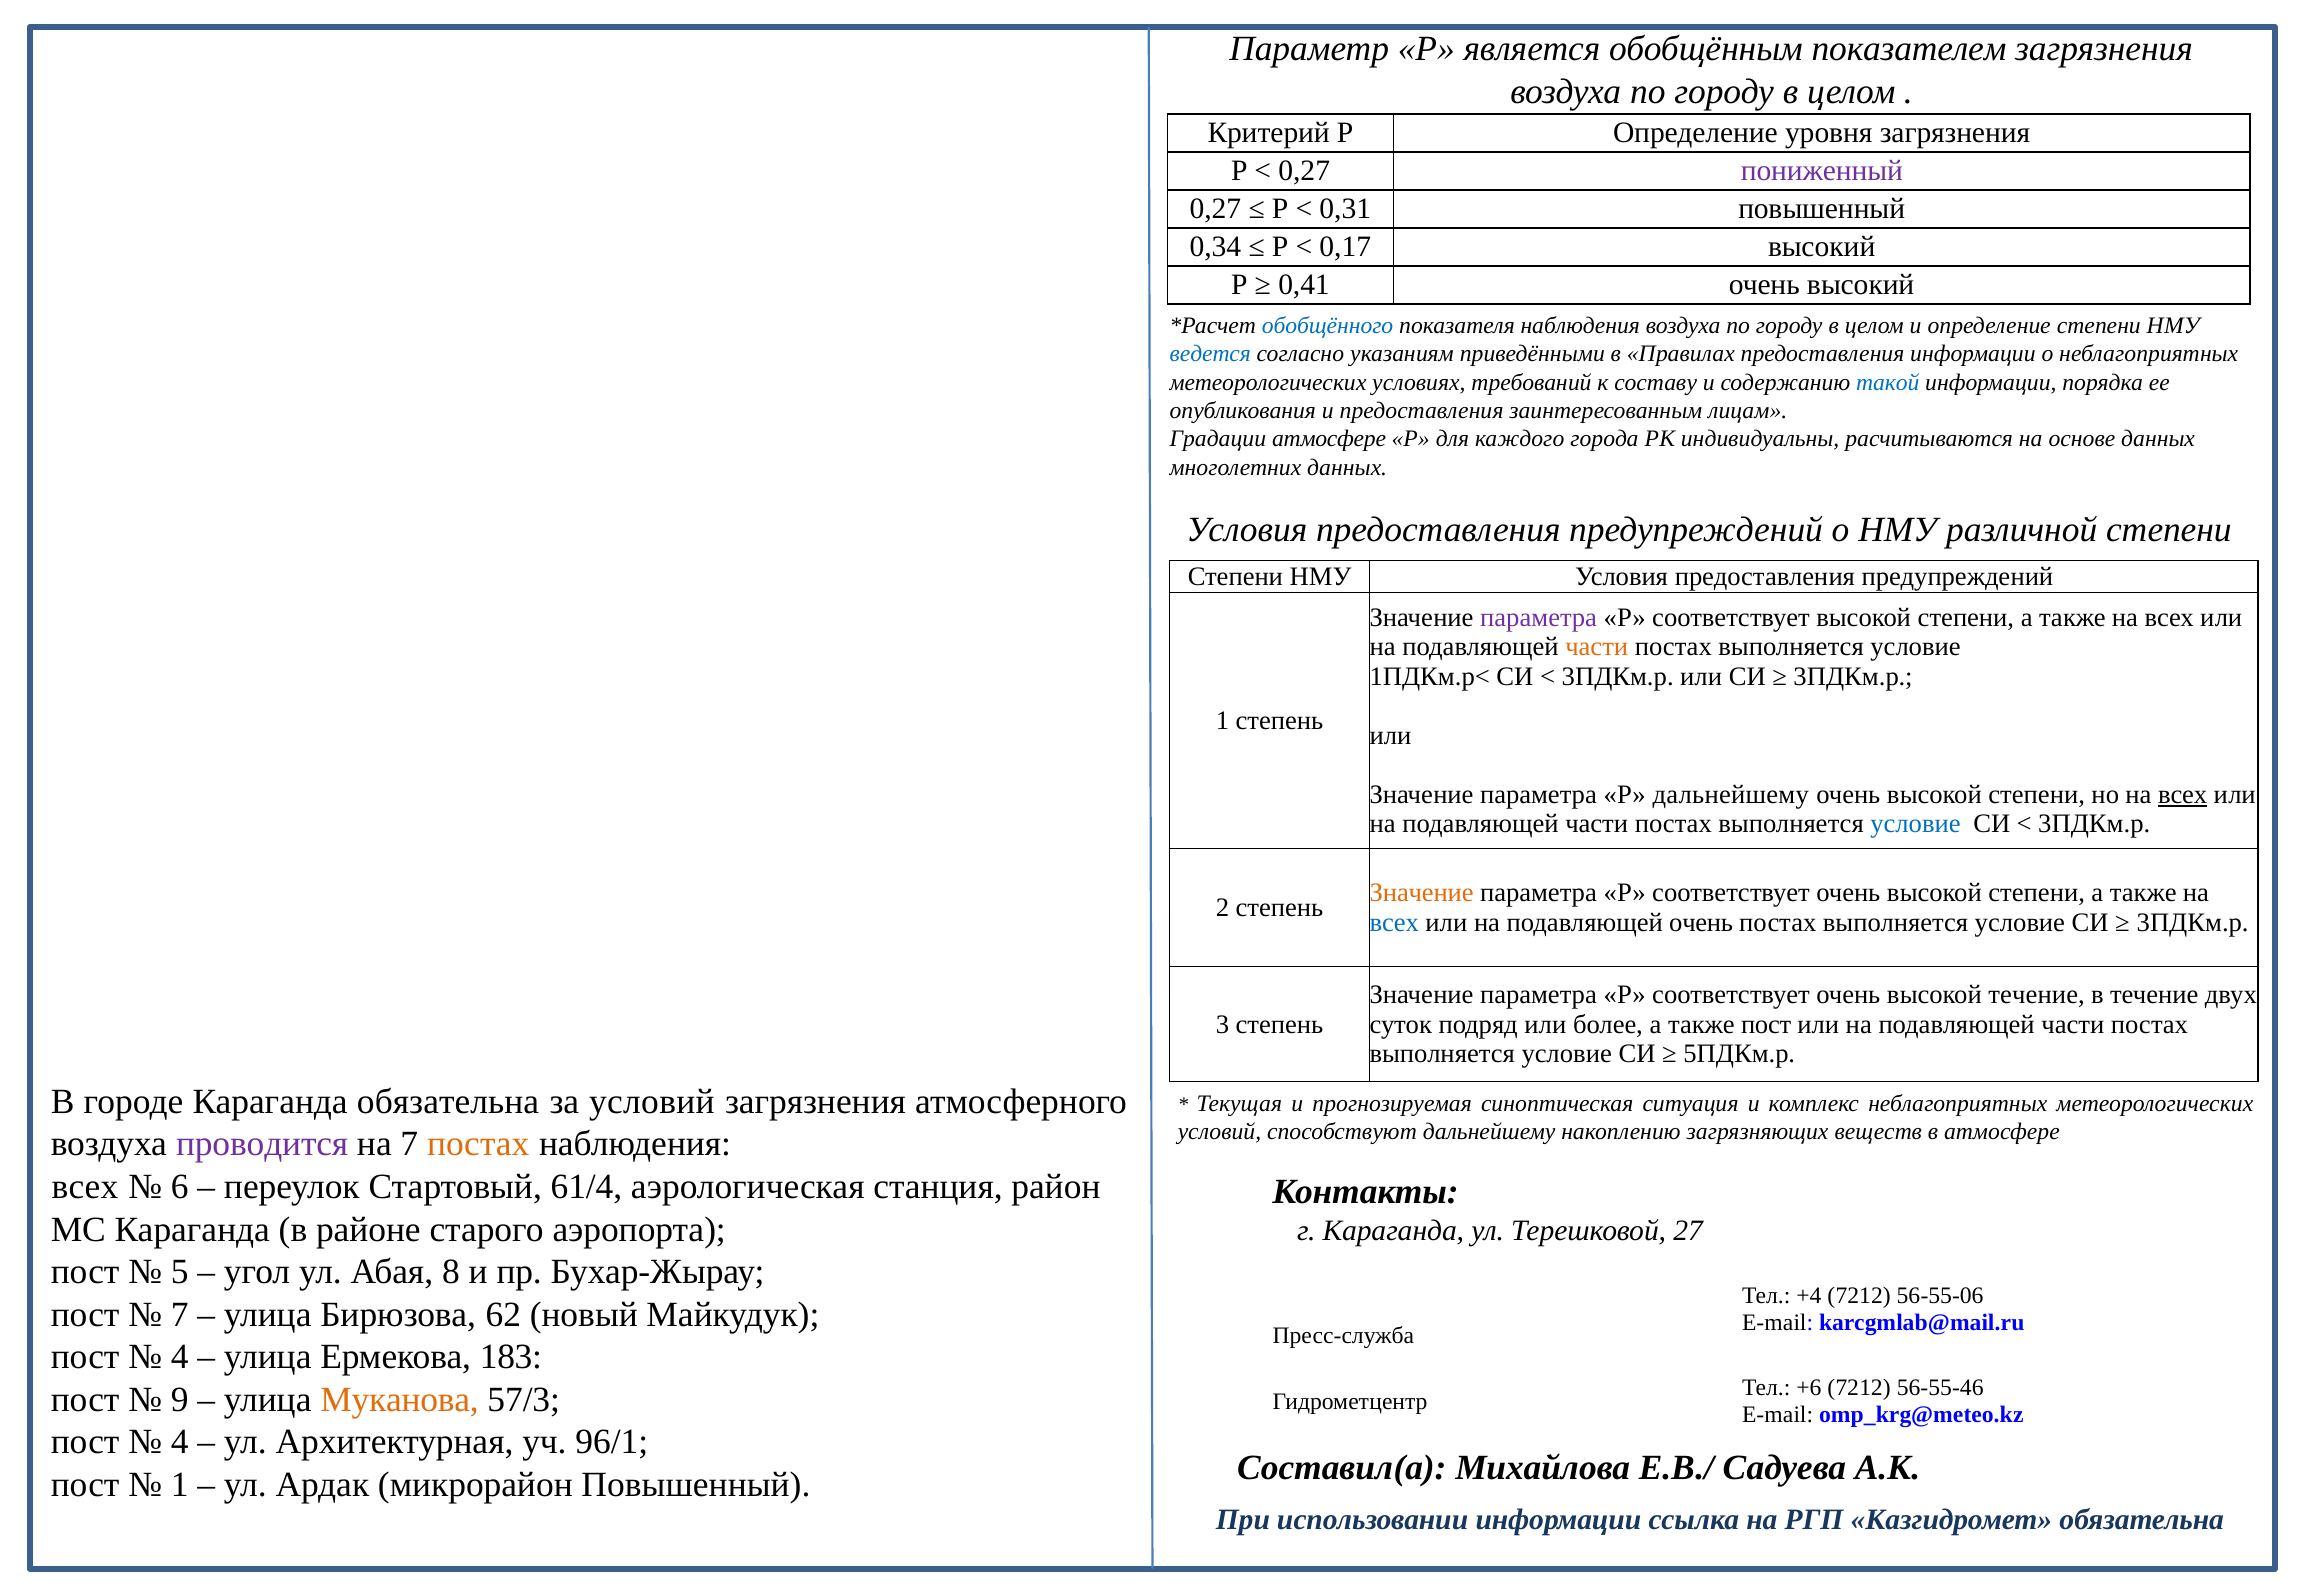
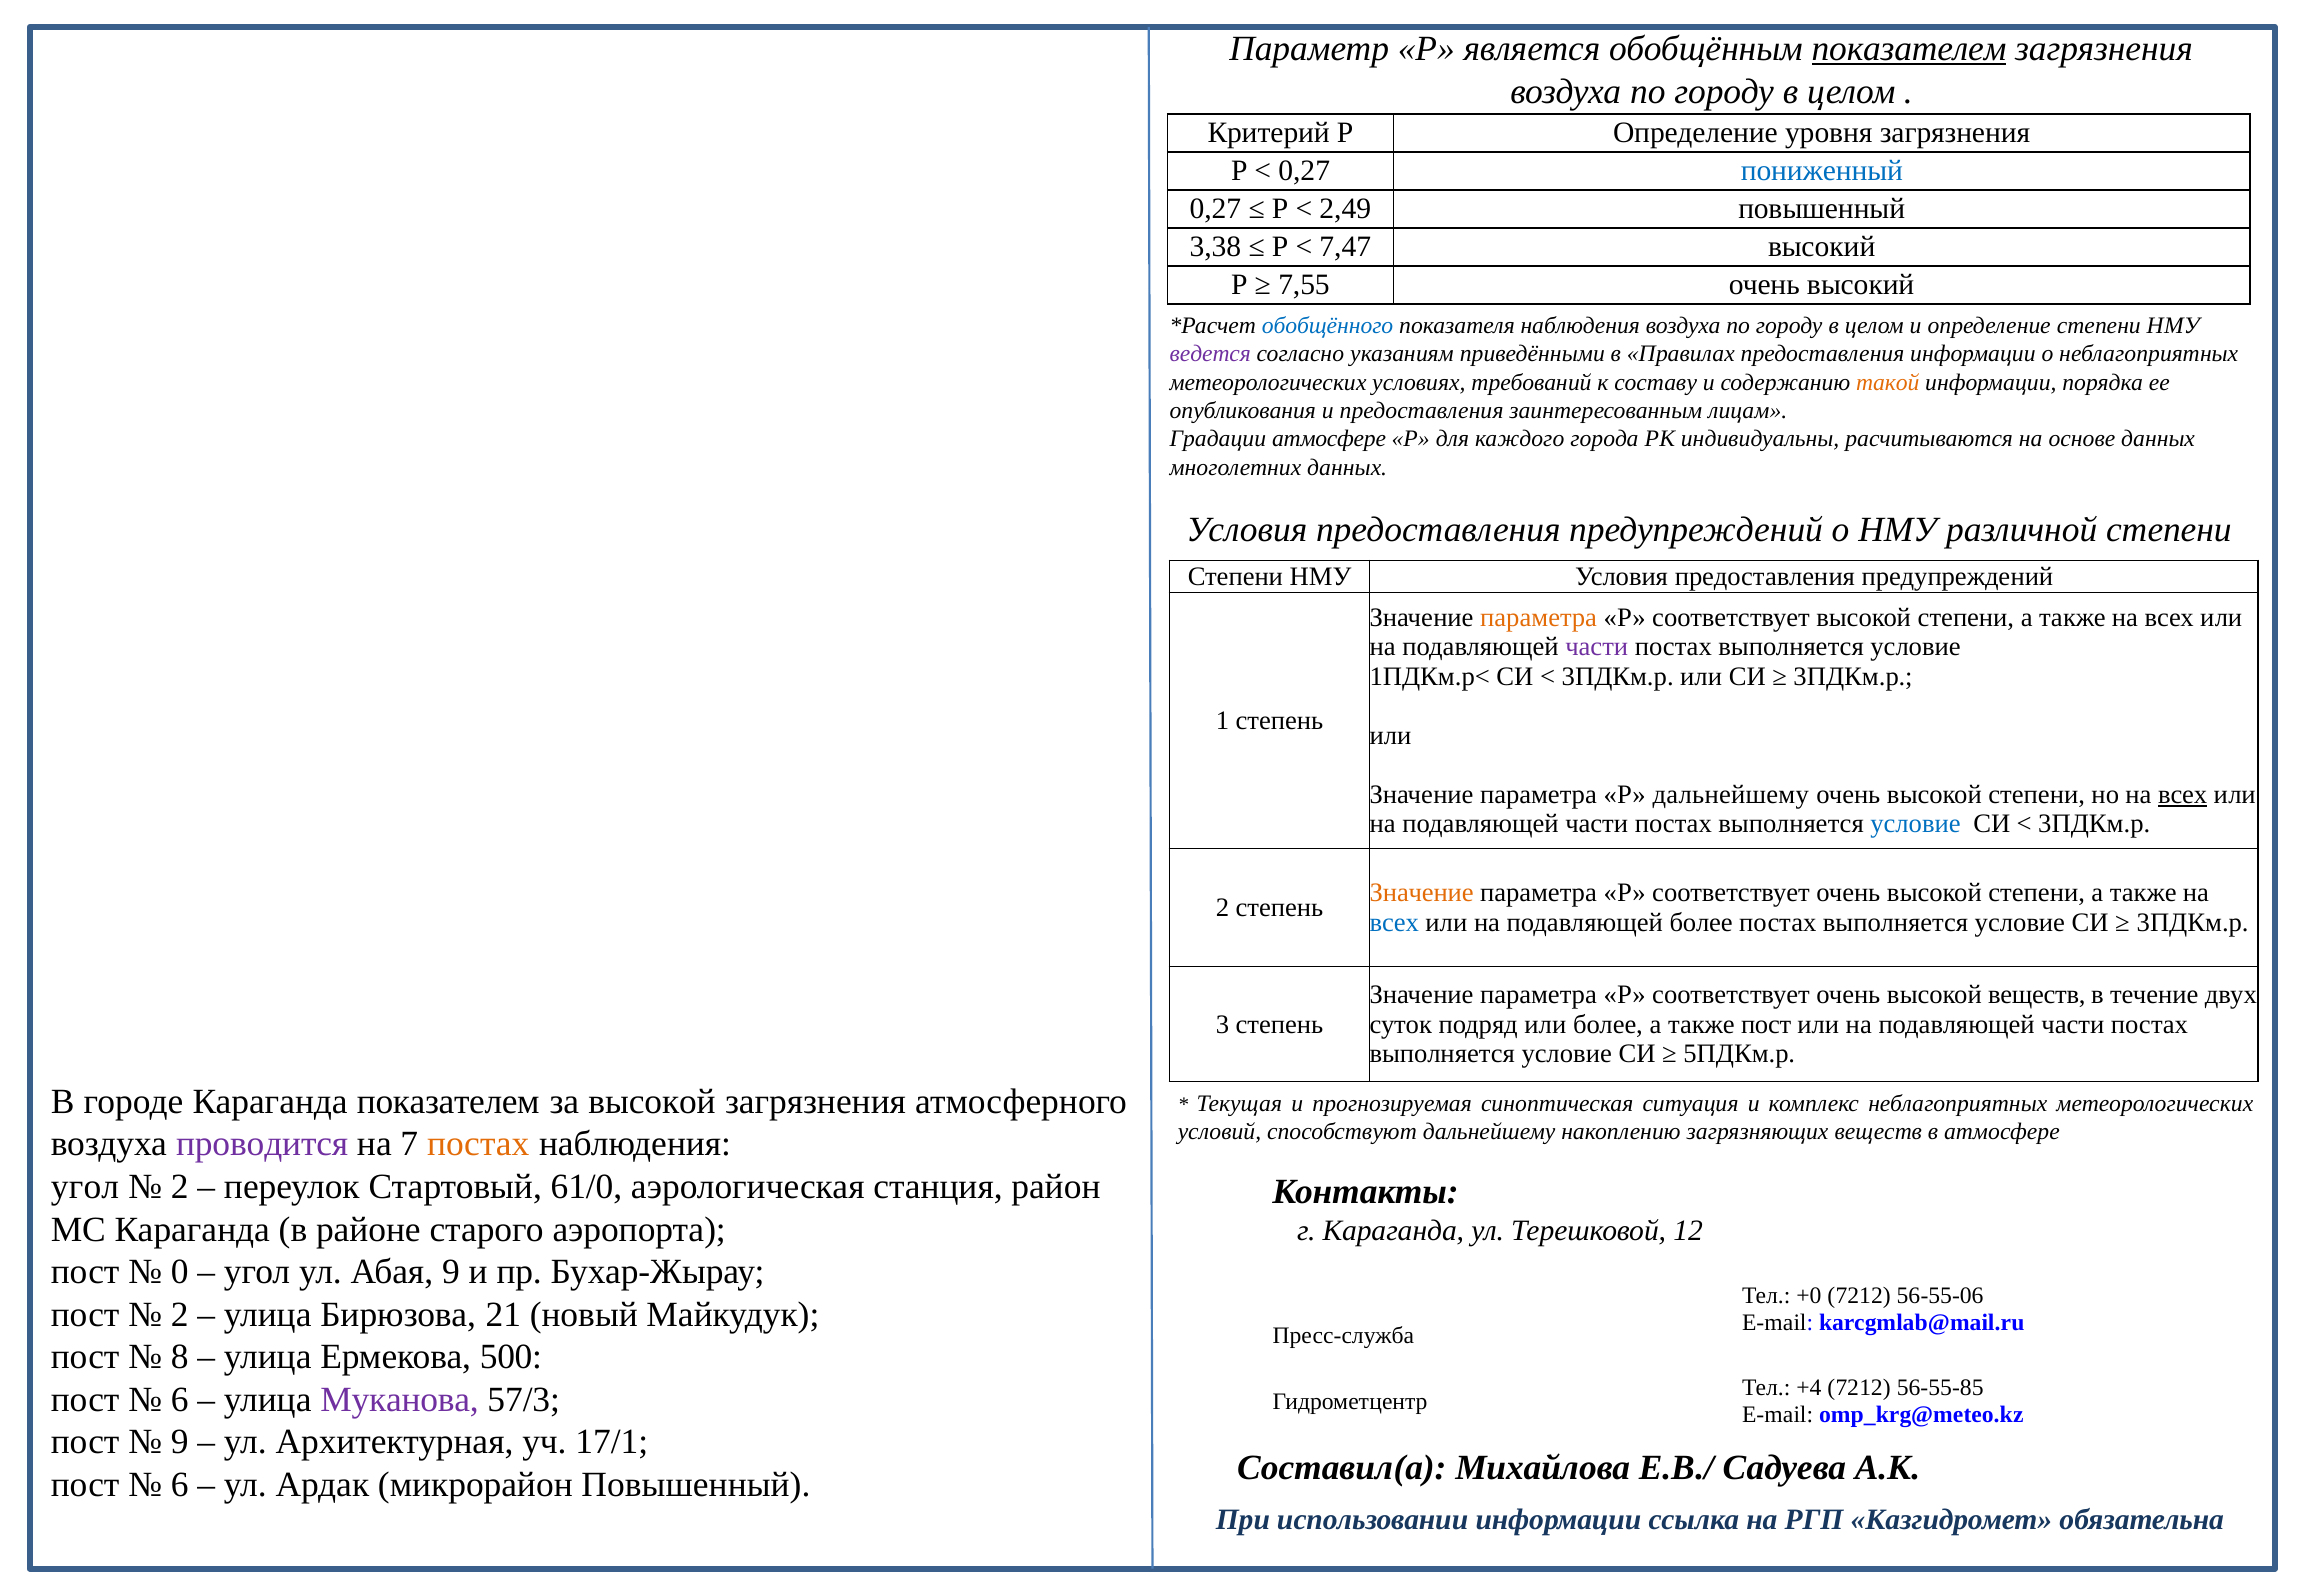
показателем at (1909, 49) underline: none -> present
пониженный colour: purple -> blue
0,31: 0,31 -> 2,49
0,34: 0,34 -> 3,38
0,17: 0,17 -> 7,47
0,41: 0,41 -> 7,55
ведется colour: blue -> purple
такой colour: blue -> orange
параметра at (1539, 617) colour: purple -> orange
части at (1597, 647) colour: orange -> purple
подавляющей очень: очень -> более
высокой течение: течение -> веществ
Караганда обязательна: обязательна -> показателем
за условий: условий -> высокой
всех at (85, 1187): всех -> угол
6 at (180, 1187): 6 -> 2
61/4: 61/4 -> 61/0
27: 27 -> 12
5: 5 -> 0
Абая 8: 8 -> 9
+4: +4 -> +0
7 at (180, 1314): 7 -> 2
62: 62 -> 21
4 at (180, 1357): 4 -> 8
183: 183 -> 500
+6: +6 -> +4
56-55-46: 56-55-46 -> 56-55-85
9 at (180, 1399): 9 -> 6
Муканова colour: orange -> purple
4 at (180, 1442): 4 -> 9
96/1: 96/1 -> 17/1
1 at (180, 1485): 1 -> 6
